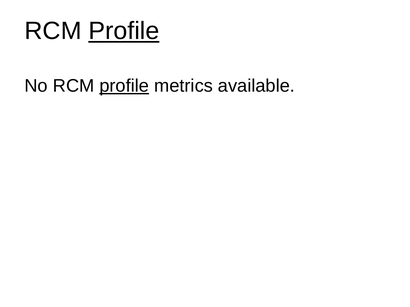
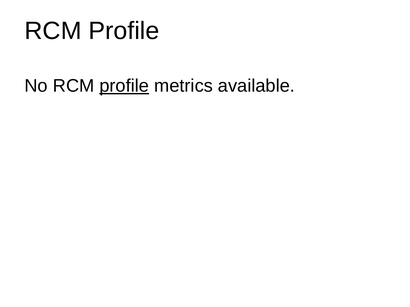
Profile at (124, 31) underline: present -> none
